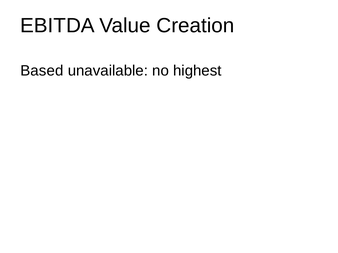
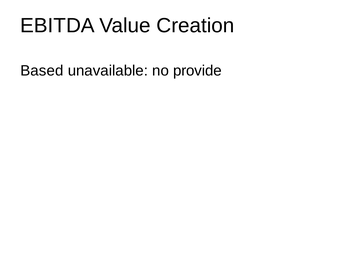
highest: highest -> provide
